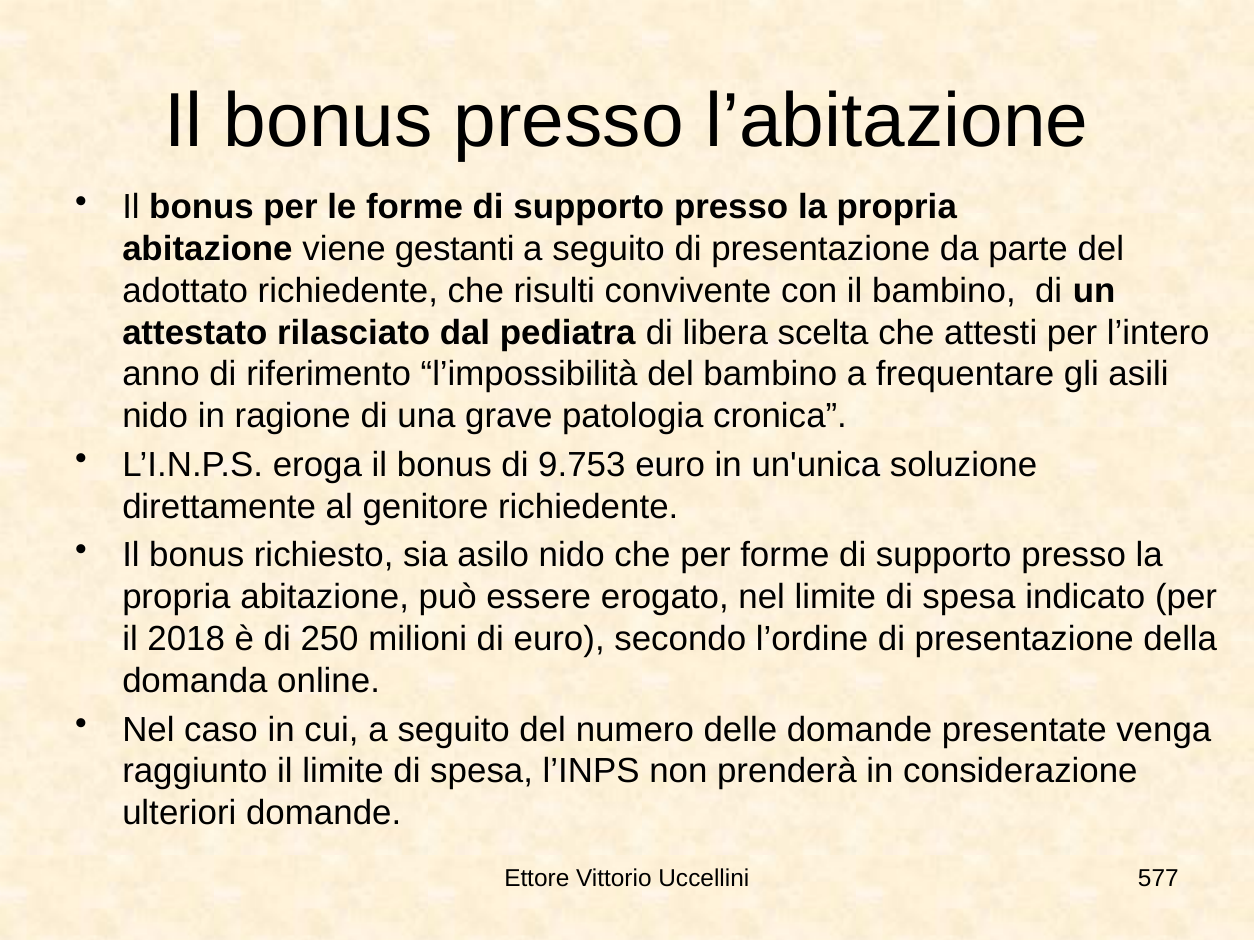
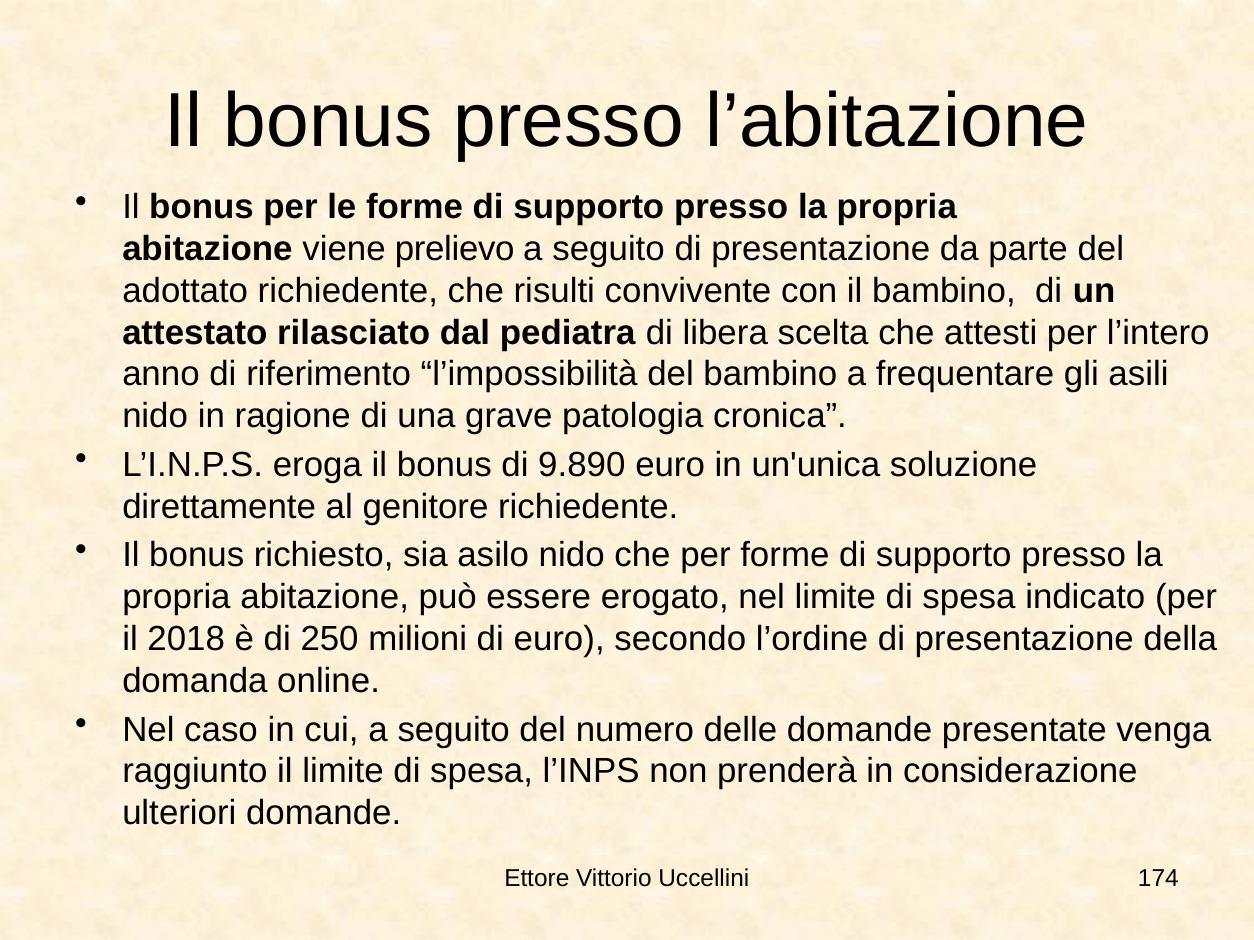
gestanti: gestanti -> prelievo
9.753: 9.753 -> 9.890
577: 577 -> 174
